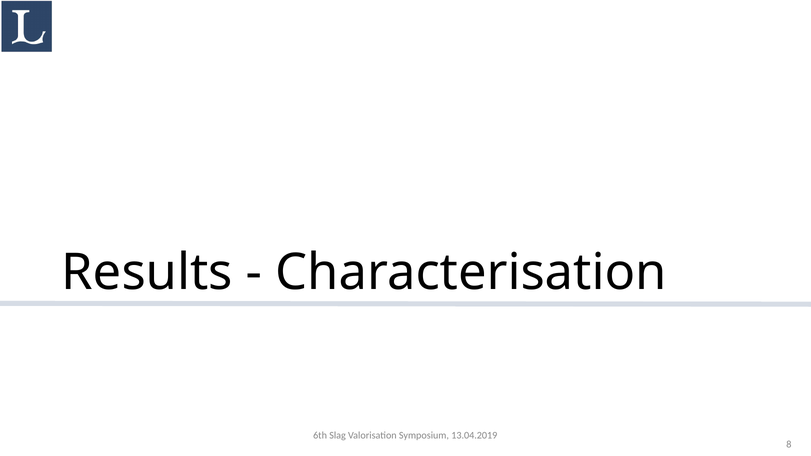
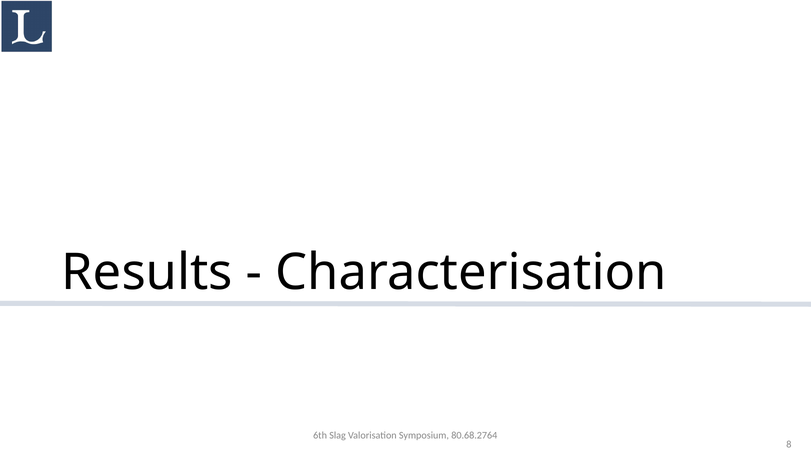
13.04.2019: 13.04.2019 -> 80.68.2764
